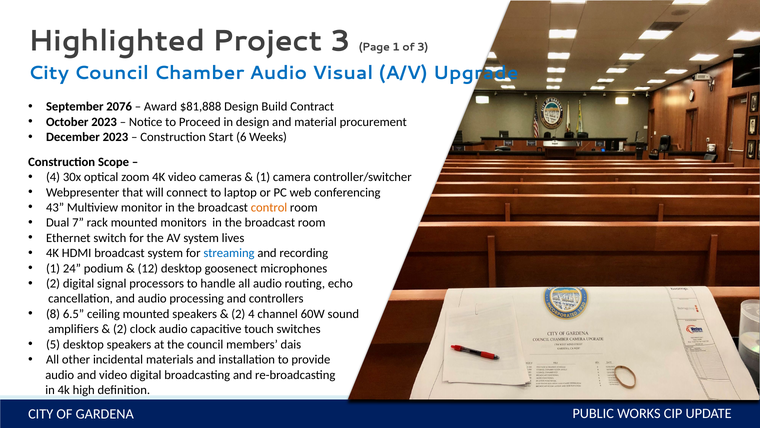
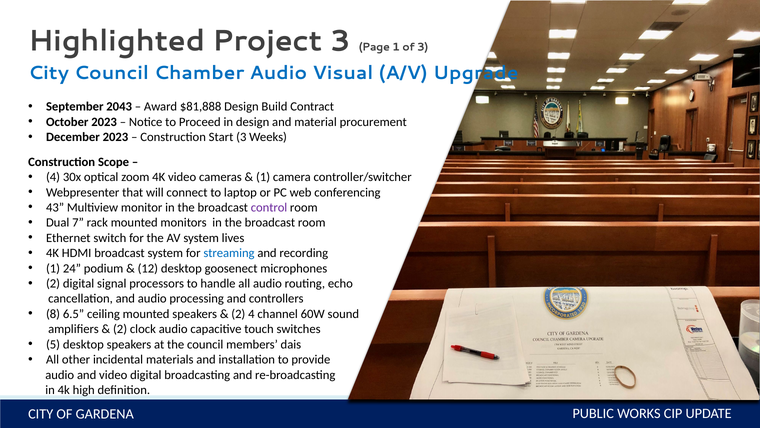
2076: 2076 -> 2043
Start 6: 6 -> 3
control colour: orange -> purple
